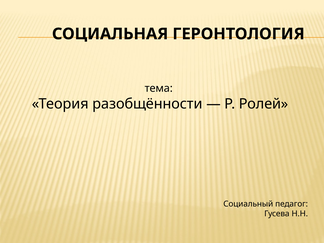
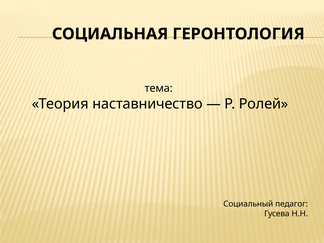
разобщённости: разобщённости -> наставничество
